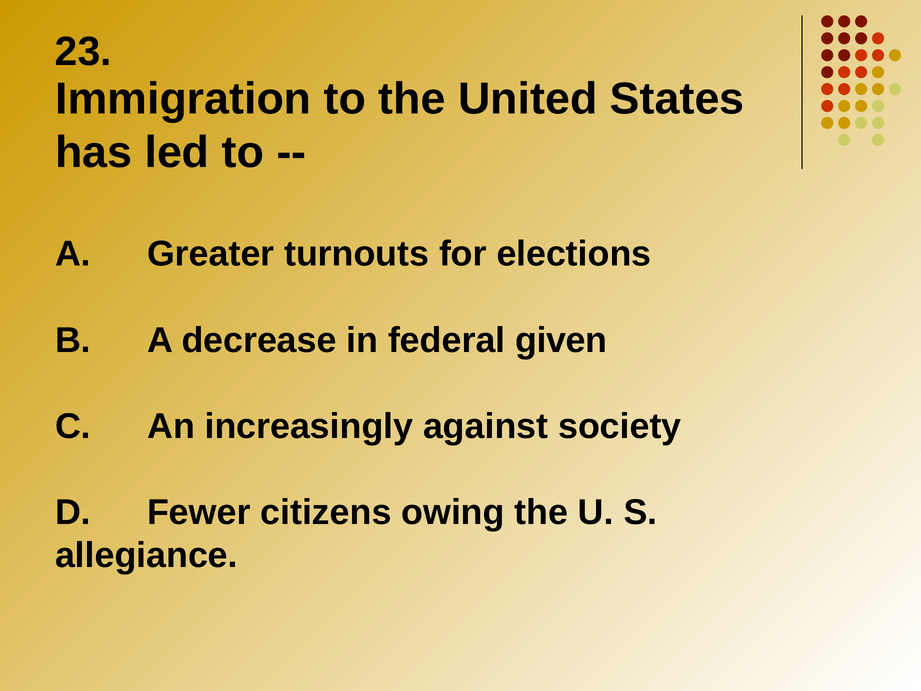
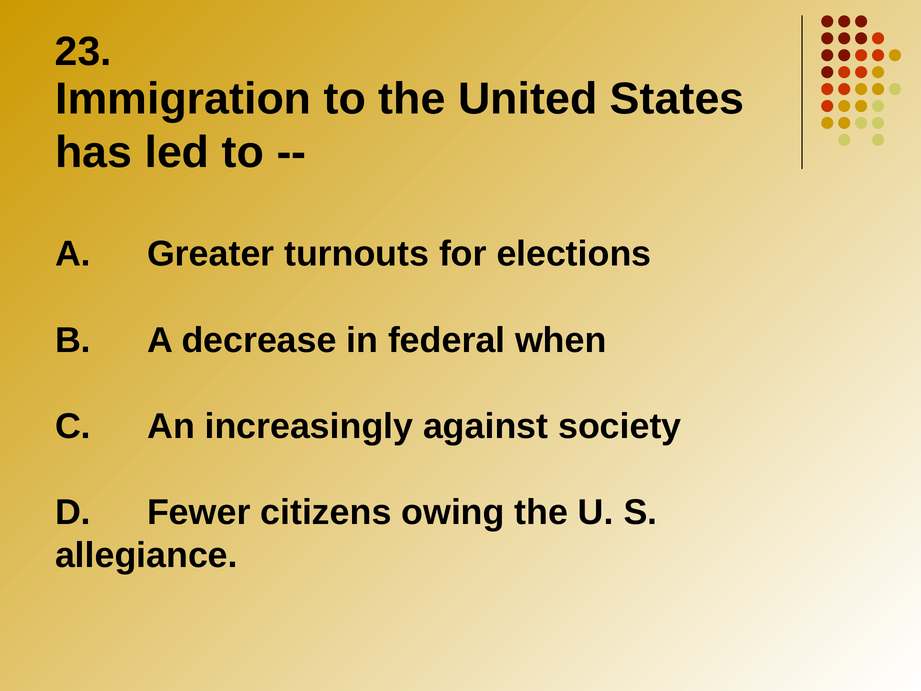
given: given -> when
